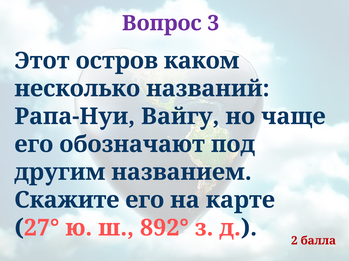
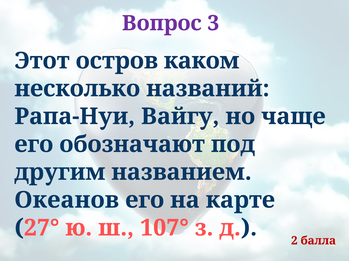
Скажите: Скажите -> Океанов
892°: 892° -> 107°
